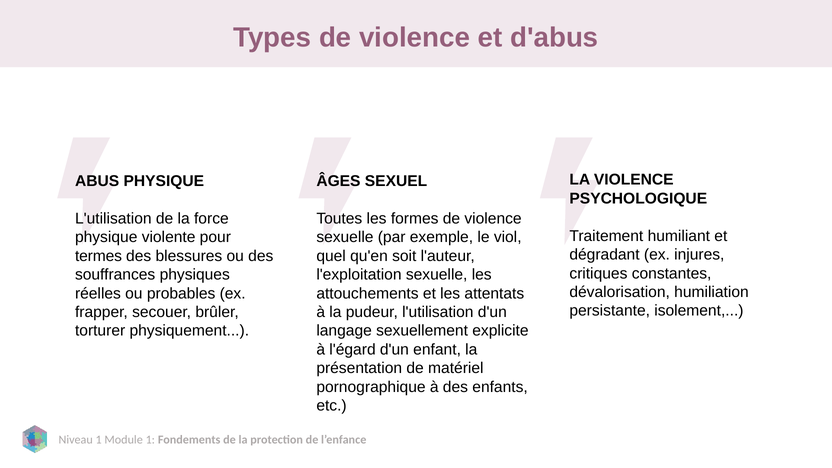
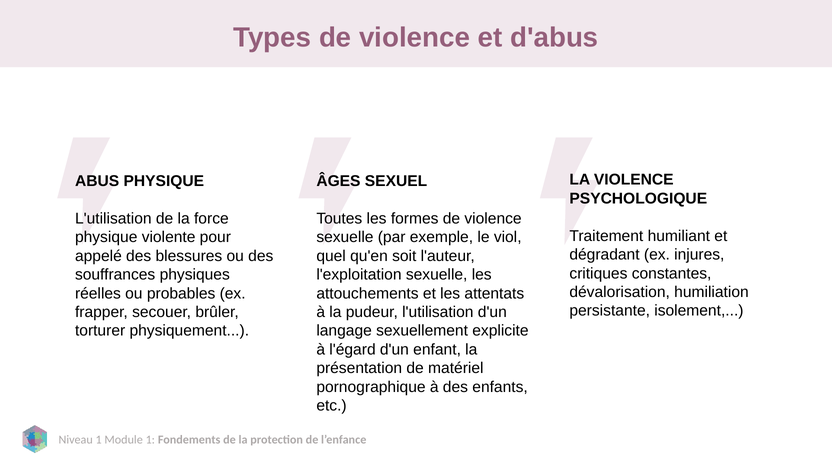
termes: termes -> appelé
